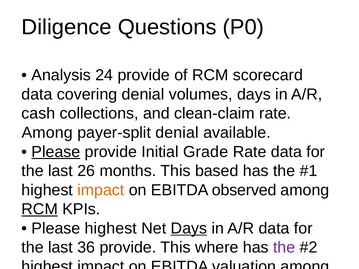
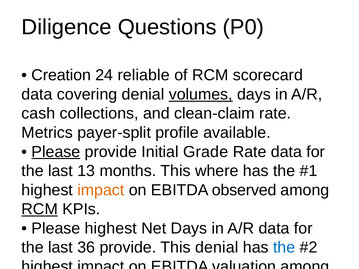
Analysis: Analysis -> Creation
24 provide: provide -> reliable
volumes underline: none -> present
Among at (47, 133): Among -> Metrics
payer-split denial: denial -> profile
26: 26 -> 13
based: based -> where
Days at (189, 228) underline: present -> none
This where: where -> denial
the at (284, 248) colour: purple -> blue
